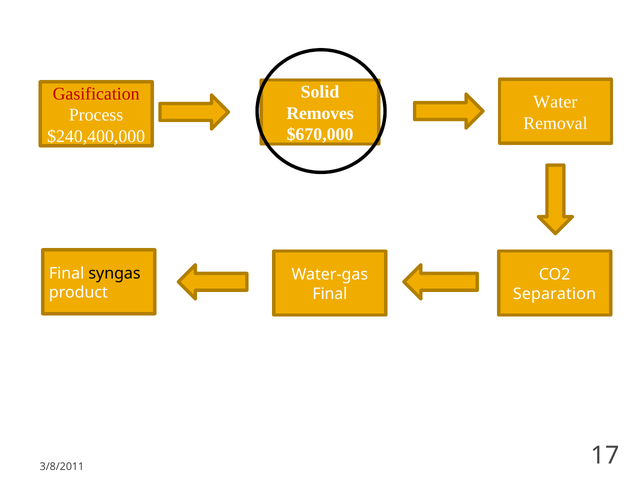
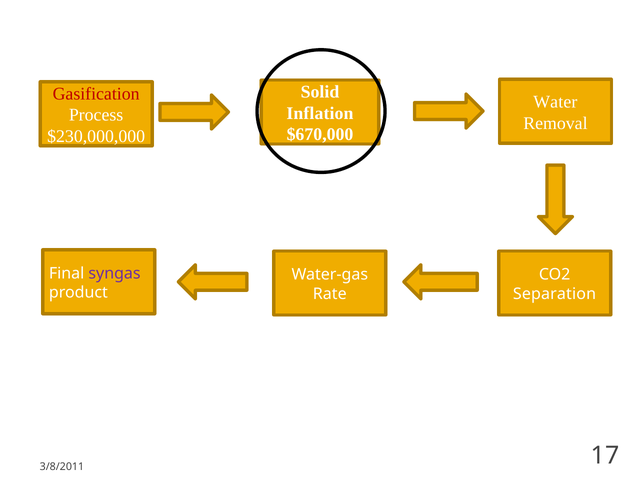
Removes: Removes -> Inflation
$240,400,000: $240,400,000 -> $230,000,000
syngas colour: black -> purple
Final at (330, 294): Final -> Rate
